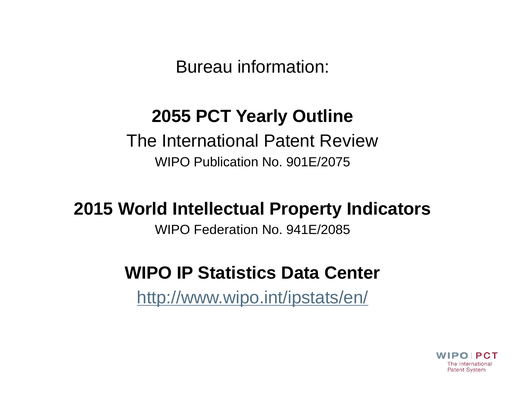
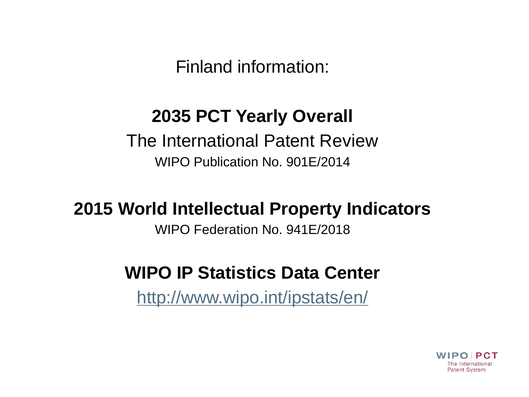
Bureau: Bureau -> Finland
2055: 2055 -> 2035
Outline: Outline -> Overall
901E/2075: 901E/2075 -> 901E/2014
941E/2085: 941E/2085 -> 941E/2018
